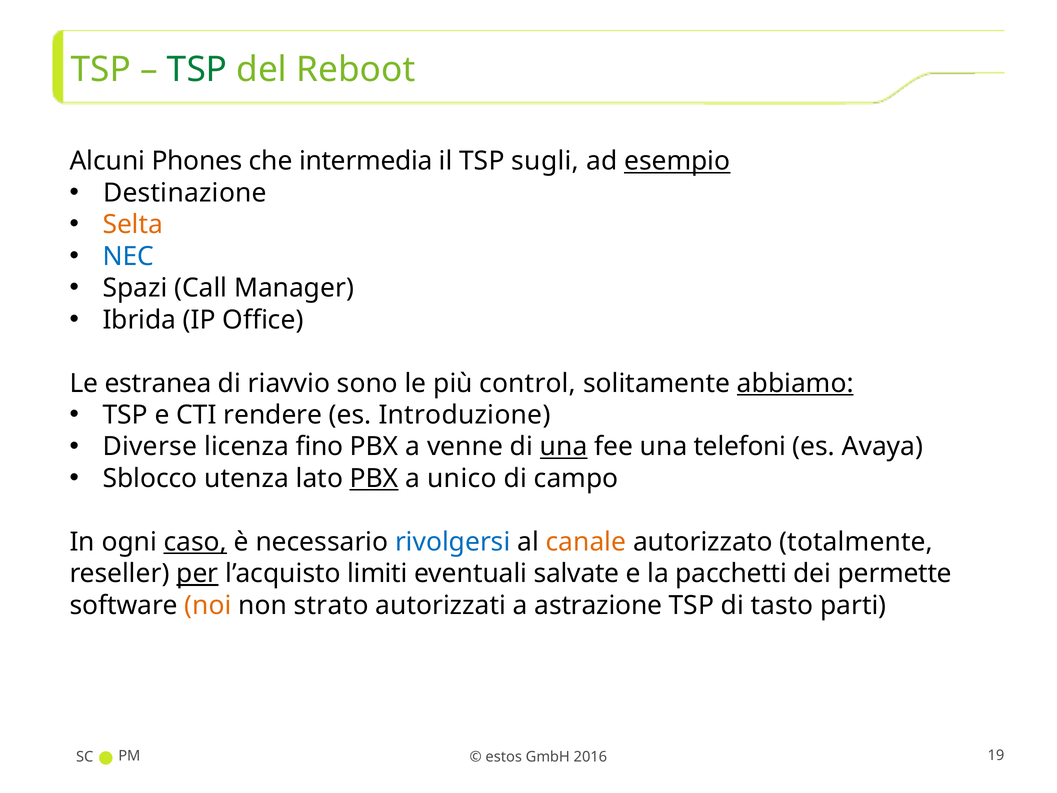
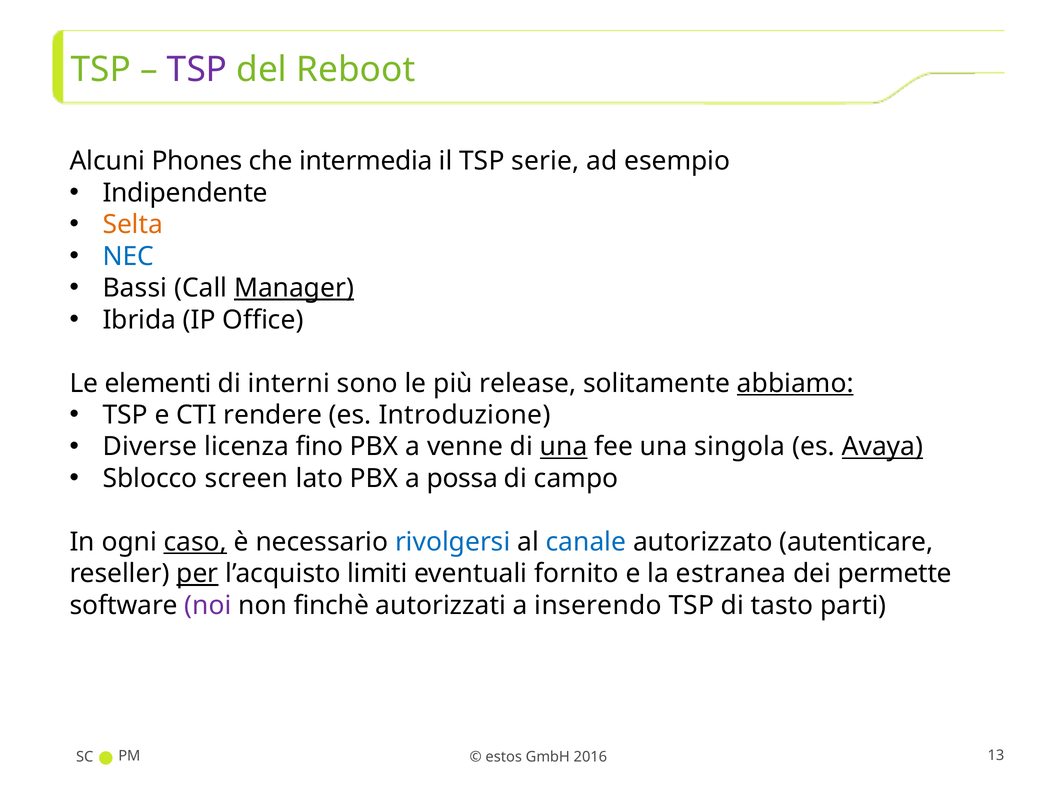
TSP at (197, 69) colour: green -> purple
sugli: sugli -> serie
esempio underline: present -> none
Destinazione: Destinazione -> Indipendente
Spazi: Spazi -> Bassi
Manager underline: none -> present
estranea: estranea -> elementi
riavvio: riavvio -> interni
control: control -> release
telefoni: telefoni -> singola
Avaya underline: none -> present
utenza: utenza -> screen
PBX at (374, 478) underline: present -> none
unico: unico -> possa
canale colour: orange -> blue
totalmente: totalmente -> autenticare
salvate: salvate -> fornito
pacchetti: pacchetti -> estranea
noi colour: orange -> purple
strato: strato -> finchè
astrazione: astrazione -> inserendo
19: 19 -> 13
